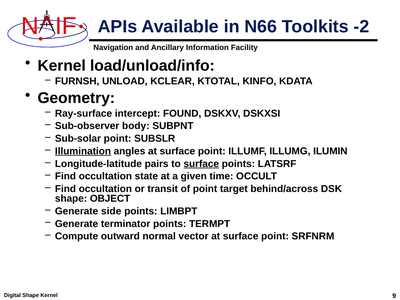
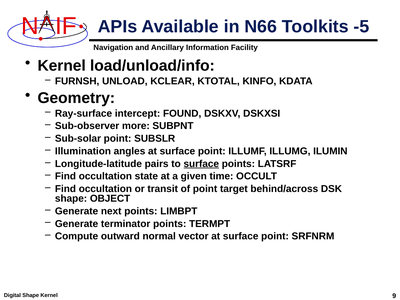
-2: -2 -> -5
body: body -> more
Illumination underline: present -> none
side: side -> next
